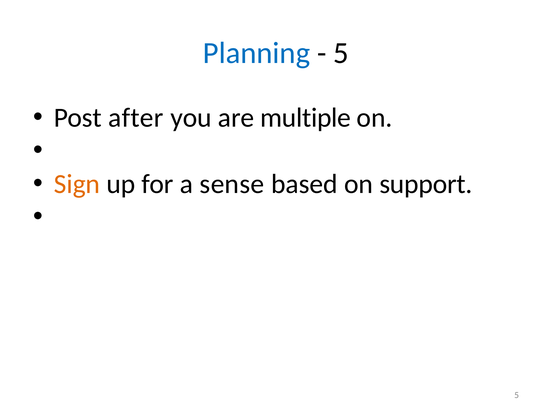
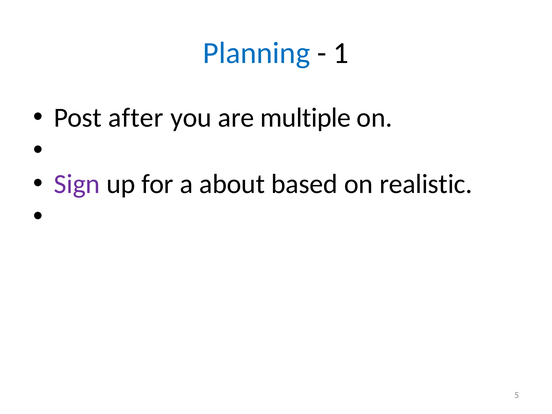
5 at (341, 53): 5 -> 1
Sign colour: orange -> purple
sense: sense -> about
support: support -> realistic
